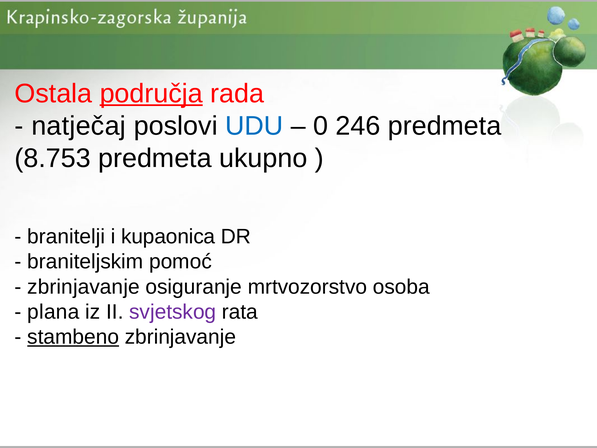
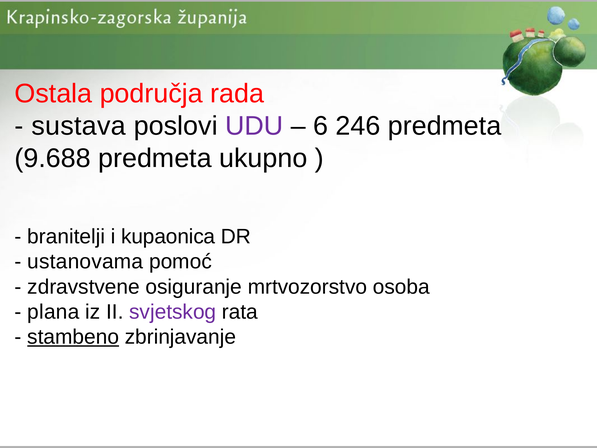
područja underline: present -> none
natječaj: natječaj -> sustava
UDU colour: blue -> purple
0: 0 -> 6
8.753: 8.753 -> 9.688
braniteljskim: braniteljskim -> ustanovama
zbrinjavanje at (84, 287): zbrinjavanje -> zdravstvene
